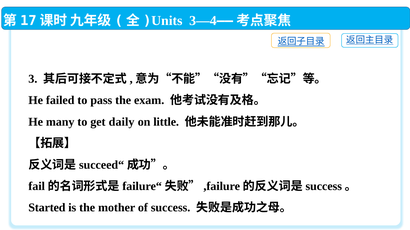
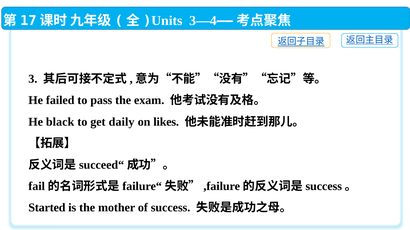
many: many -> black
little: little -> likes
